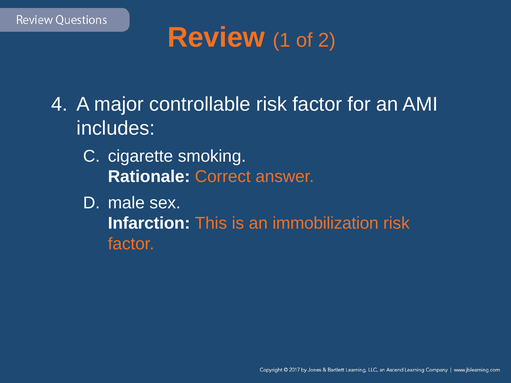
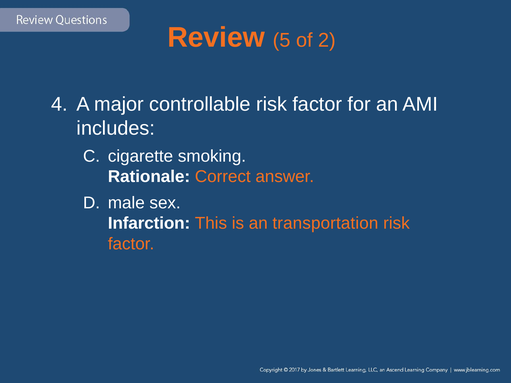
1: 1 -> 5
immobilization: immobilization -> transportation
